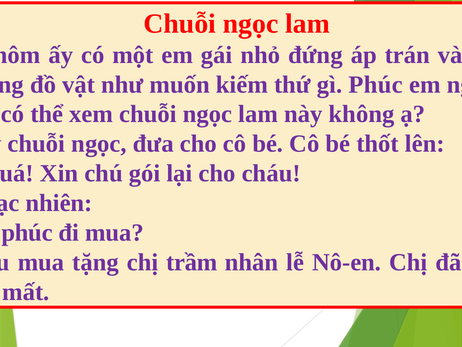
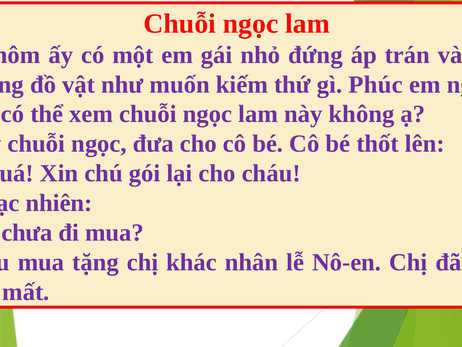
phúc at (27, 232): phúc -> chưa
trầm: trầm -> khác
